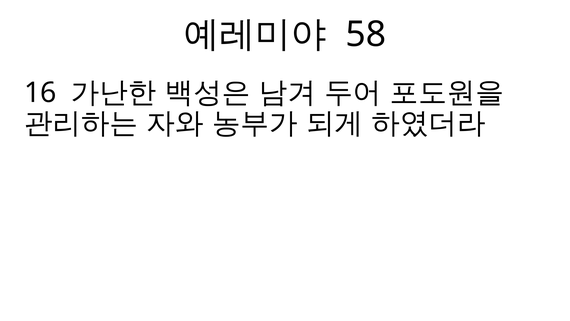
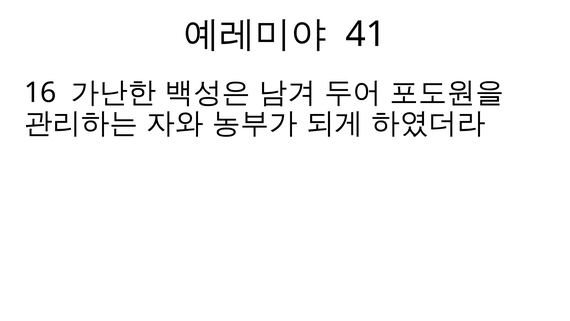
58: 58 -> 41
